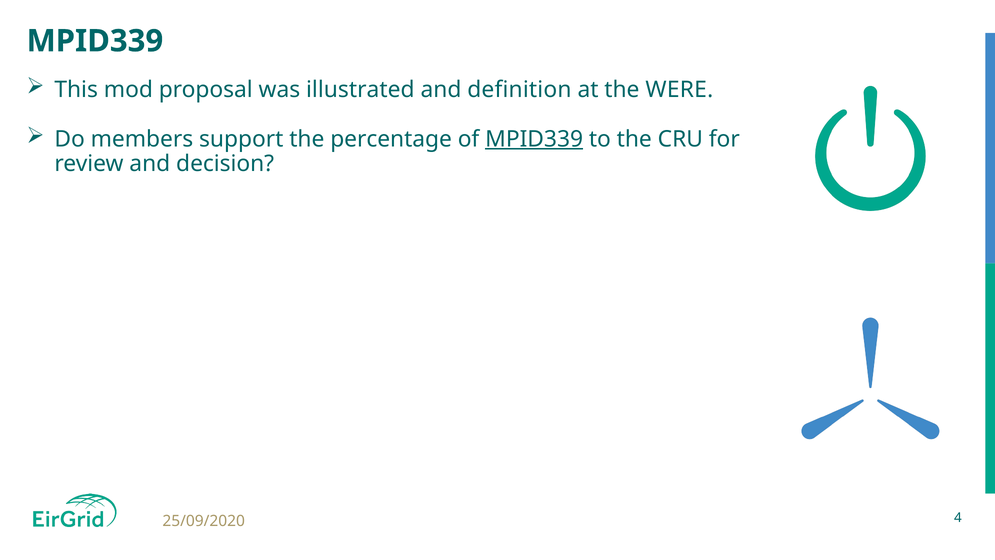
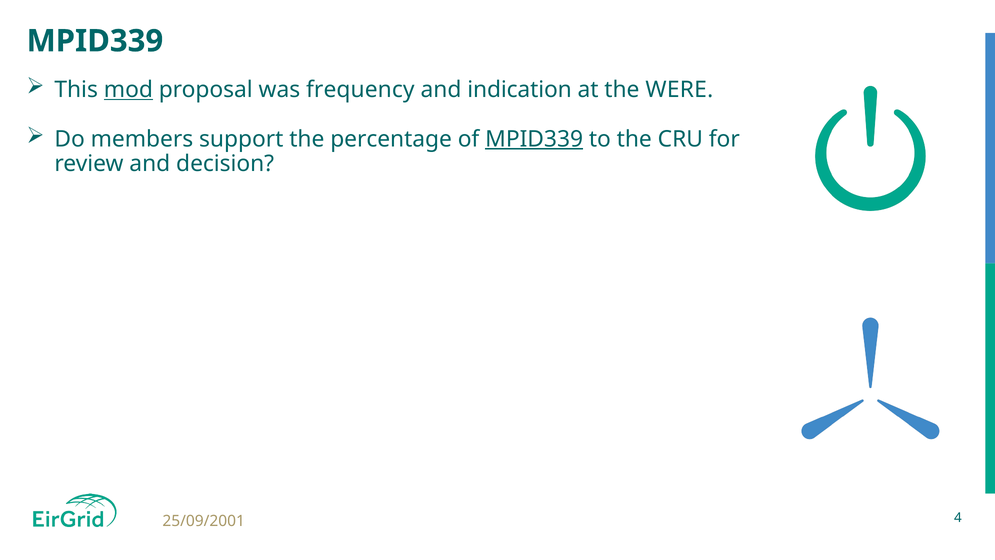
mod underline: none -> present
illustrated: illustrated -> frequency
definition: definition -> indication
25/09/2020: 25/09/2020 -> 25/09/2001
